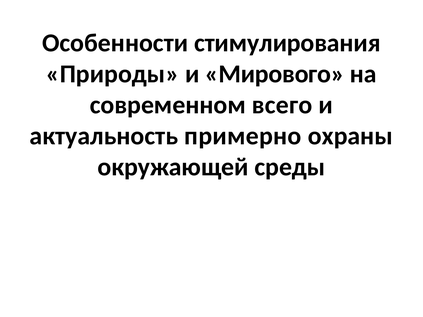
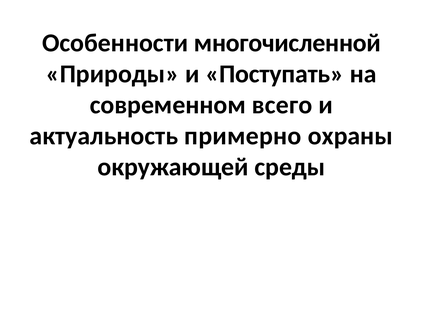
стимулирования: стимулирования -> многочисленной
Мирового: Мирового -> Поступать
